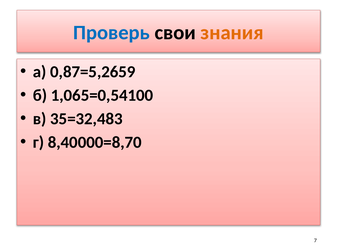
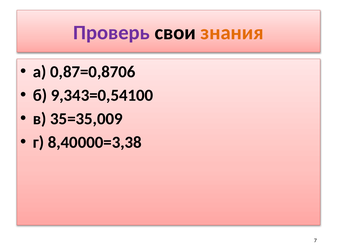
Проверь colour: blue -> purple
0,87=5,2659: 0,87=5,2659 -> 0,87=0,8706
1,065=0,54100: 1,065=0,54100 -> 9,343=0,54100
35=32,483: 35=32,483 -> 35=35,009
8,40000=8,70: 8,40000=8,70 -> 8,40000=3,38
